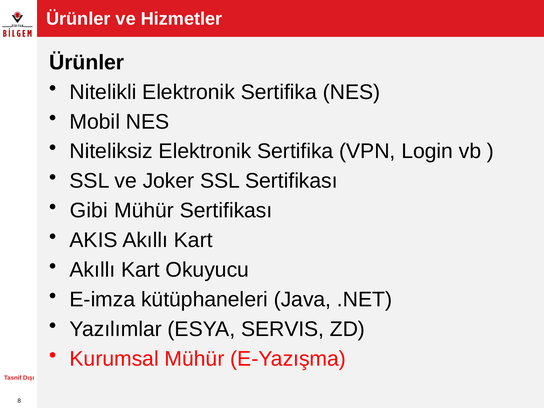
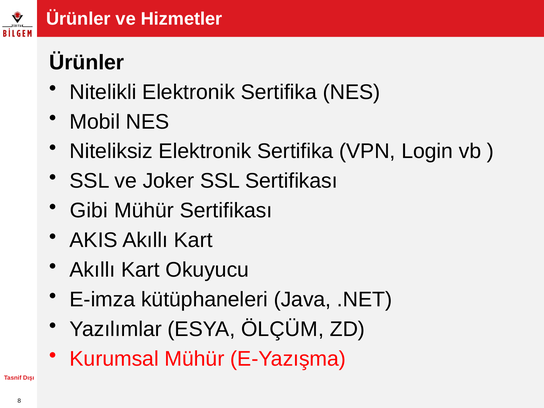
SERVIS: SERVIS -> ÖLÇÜM
